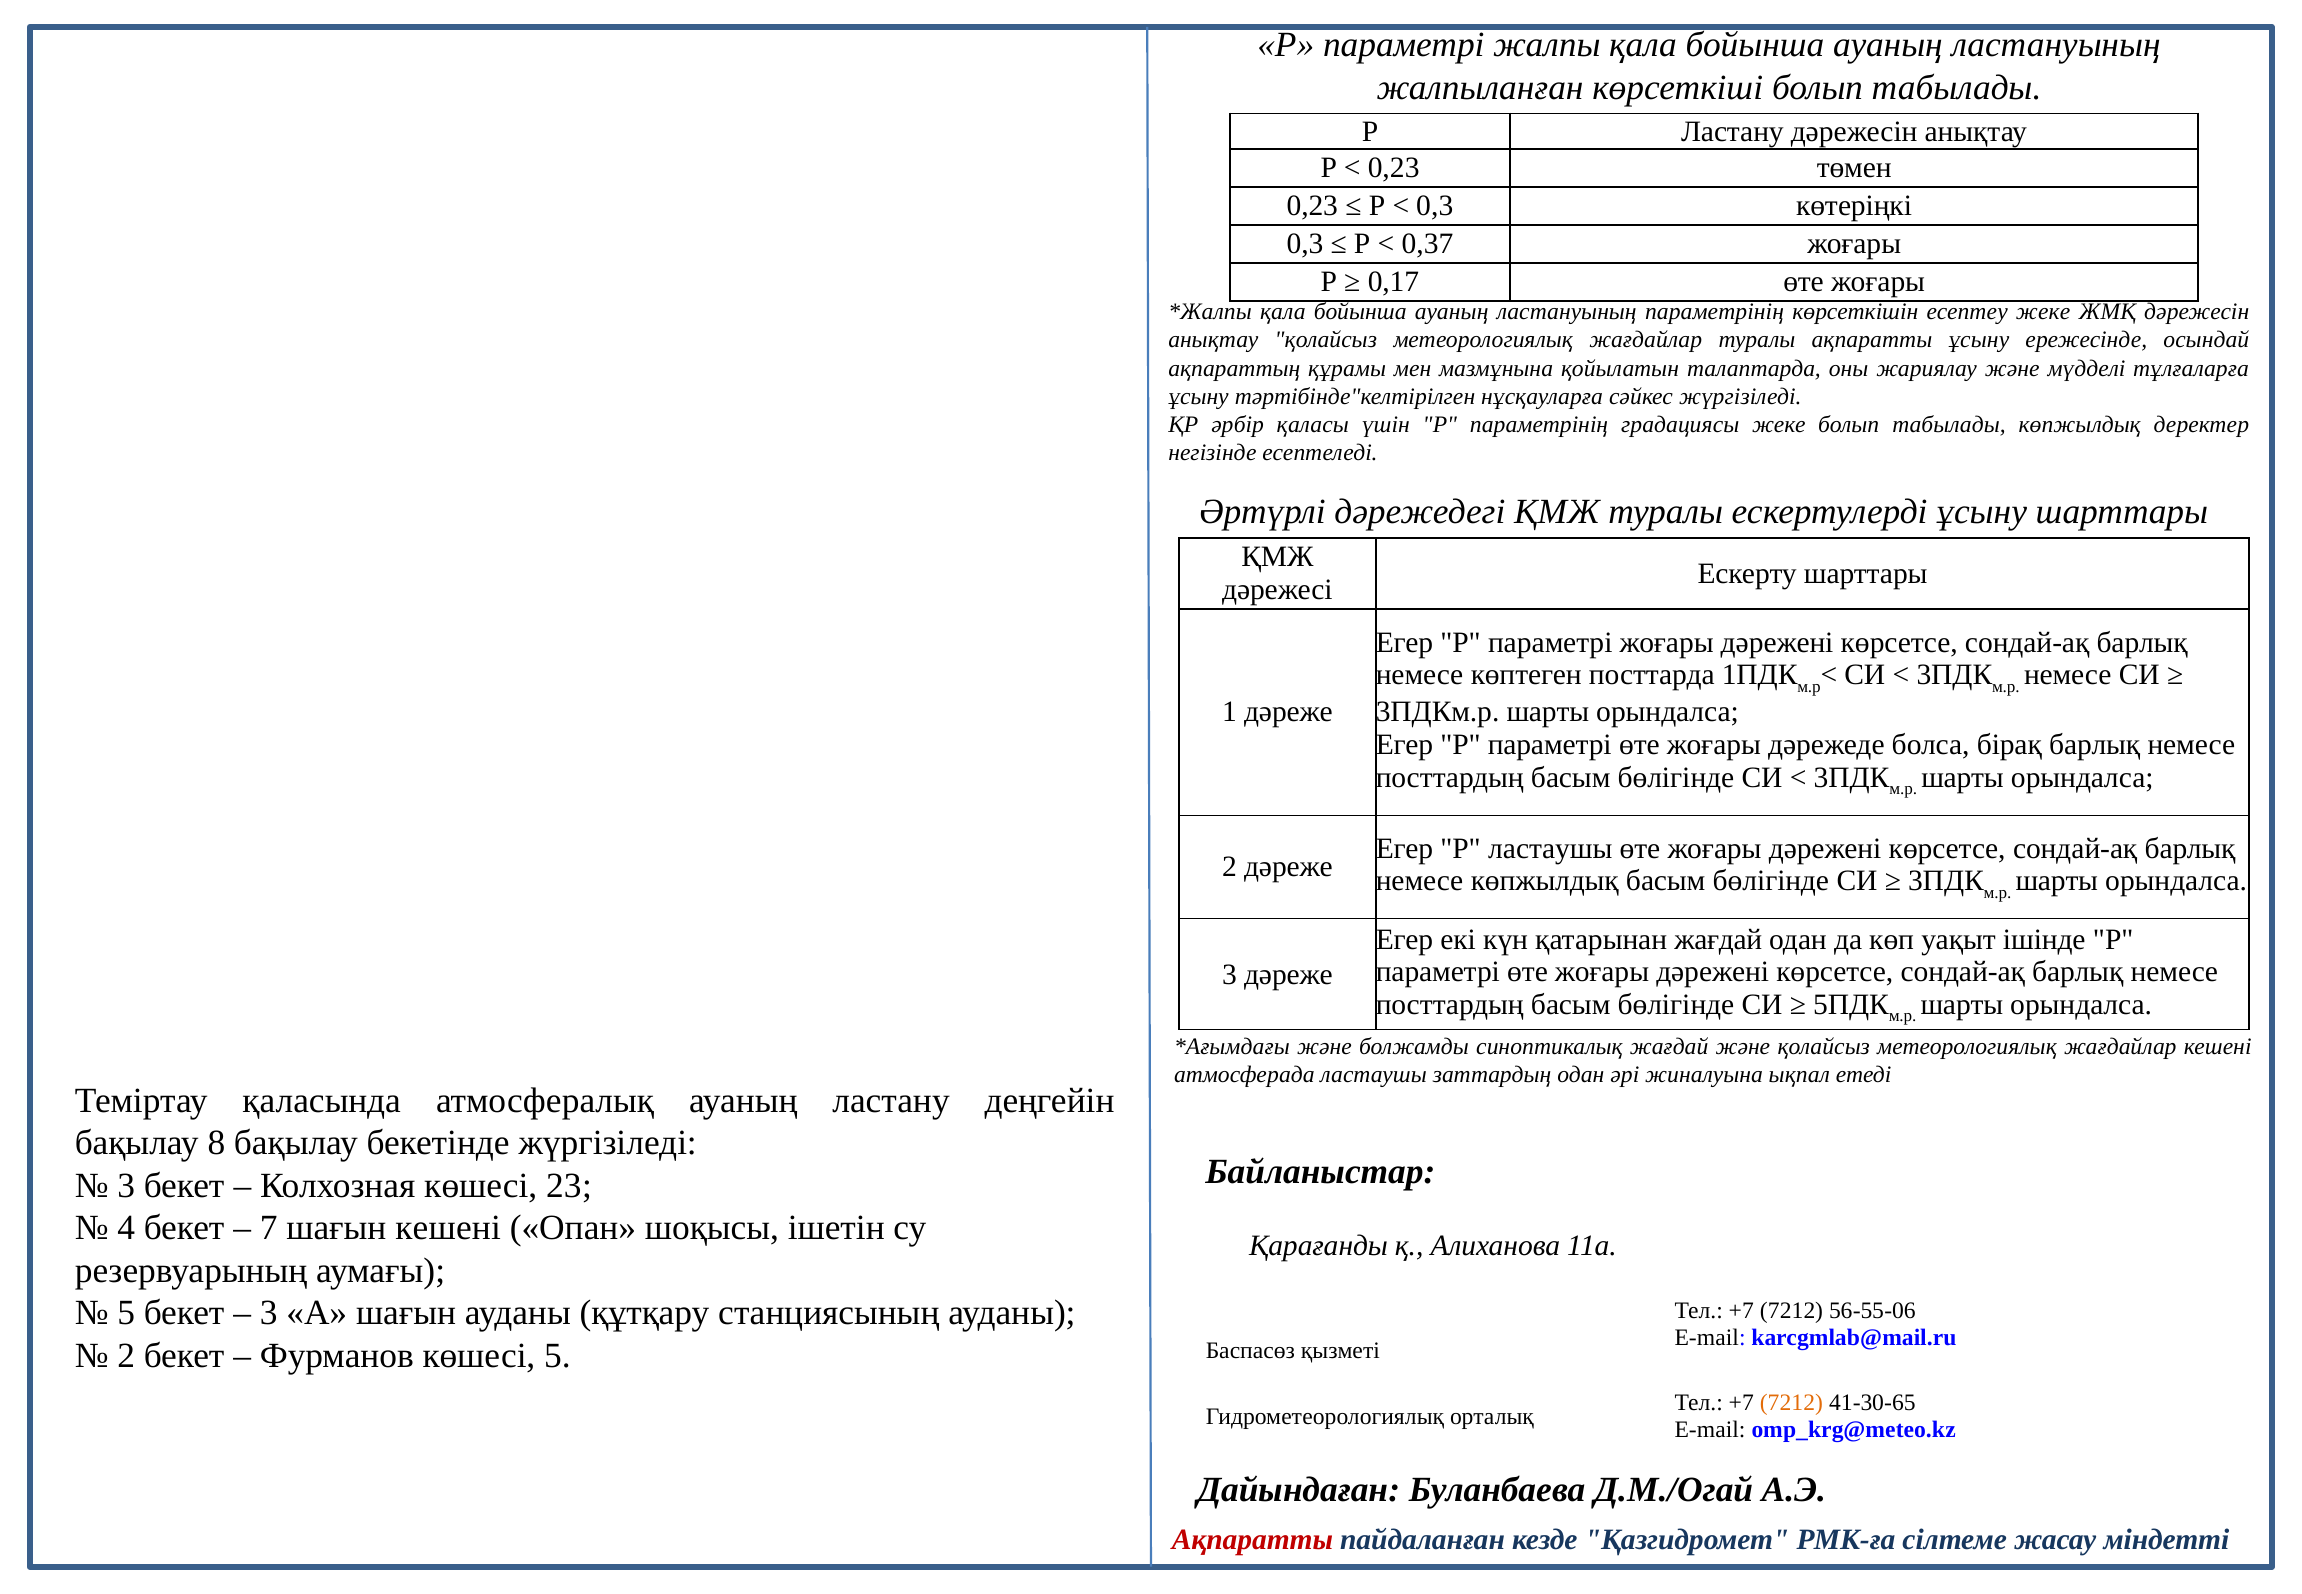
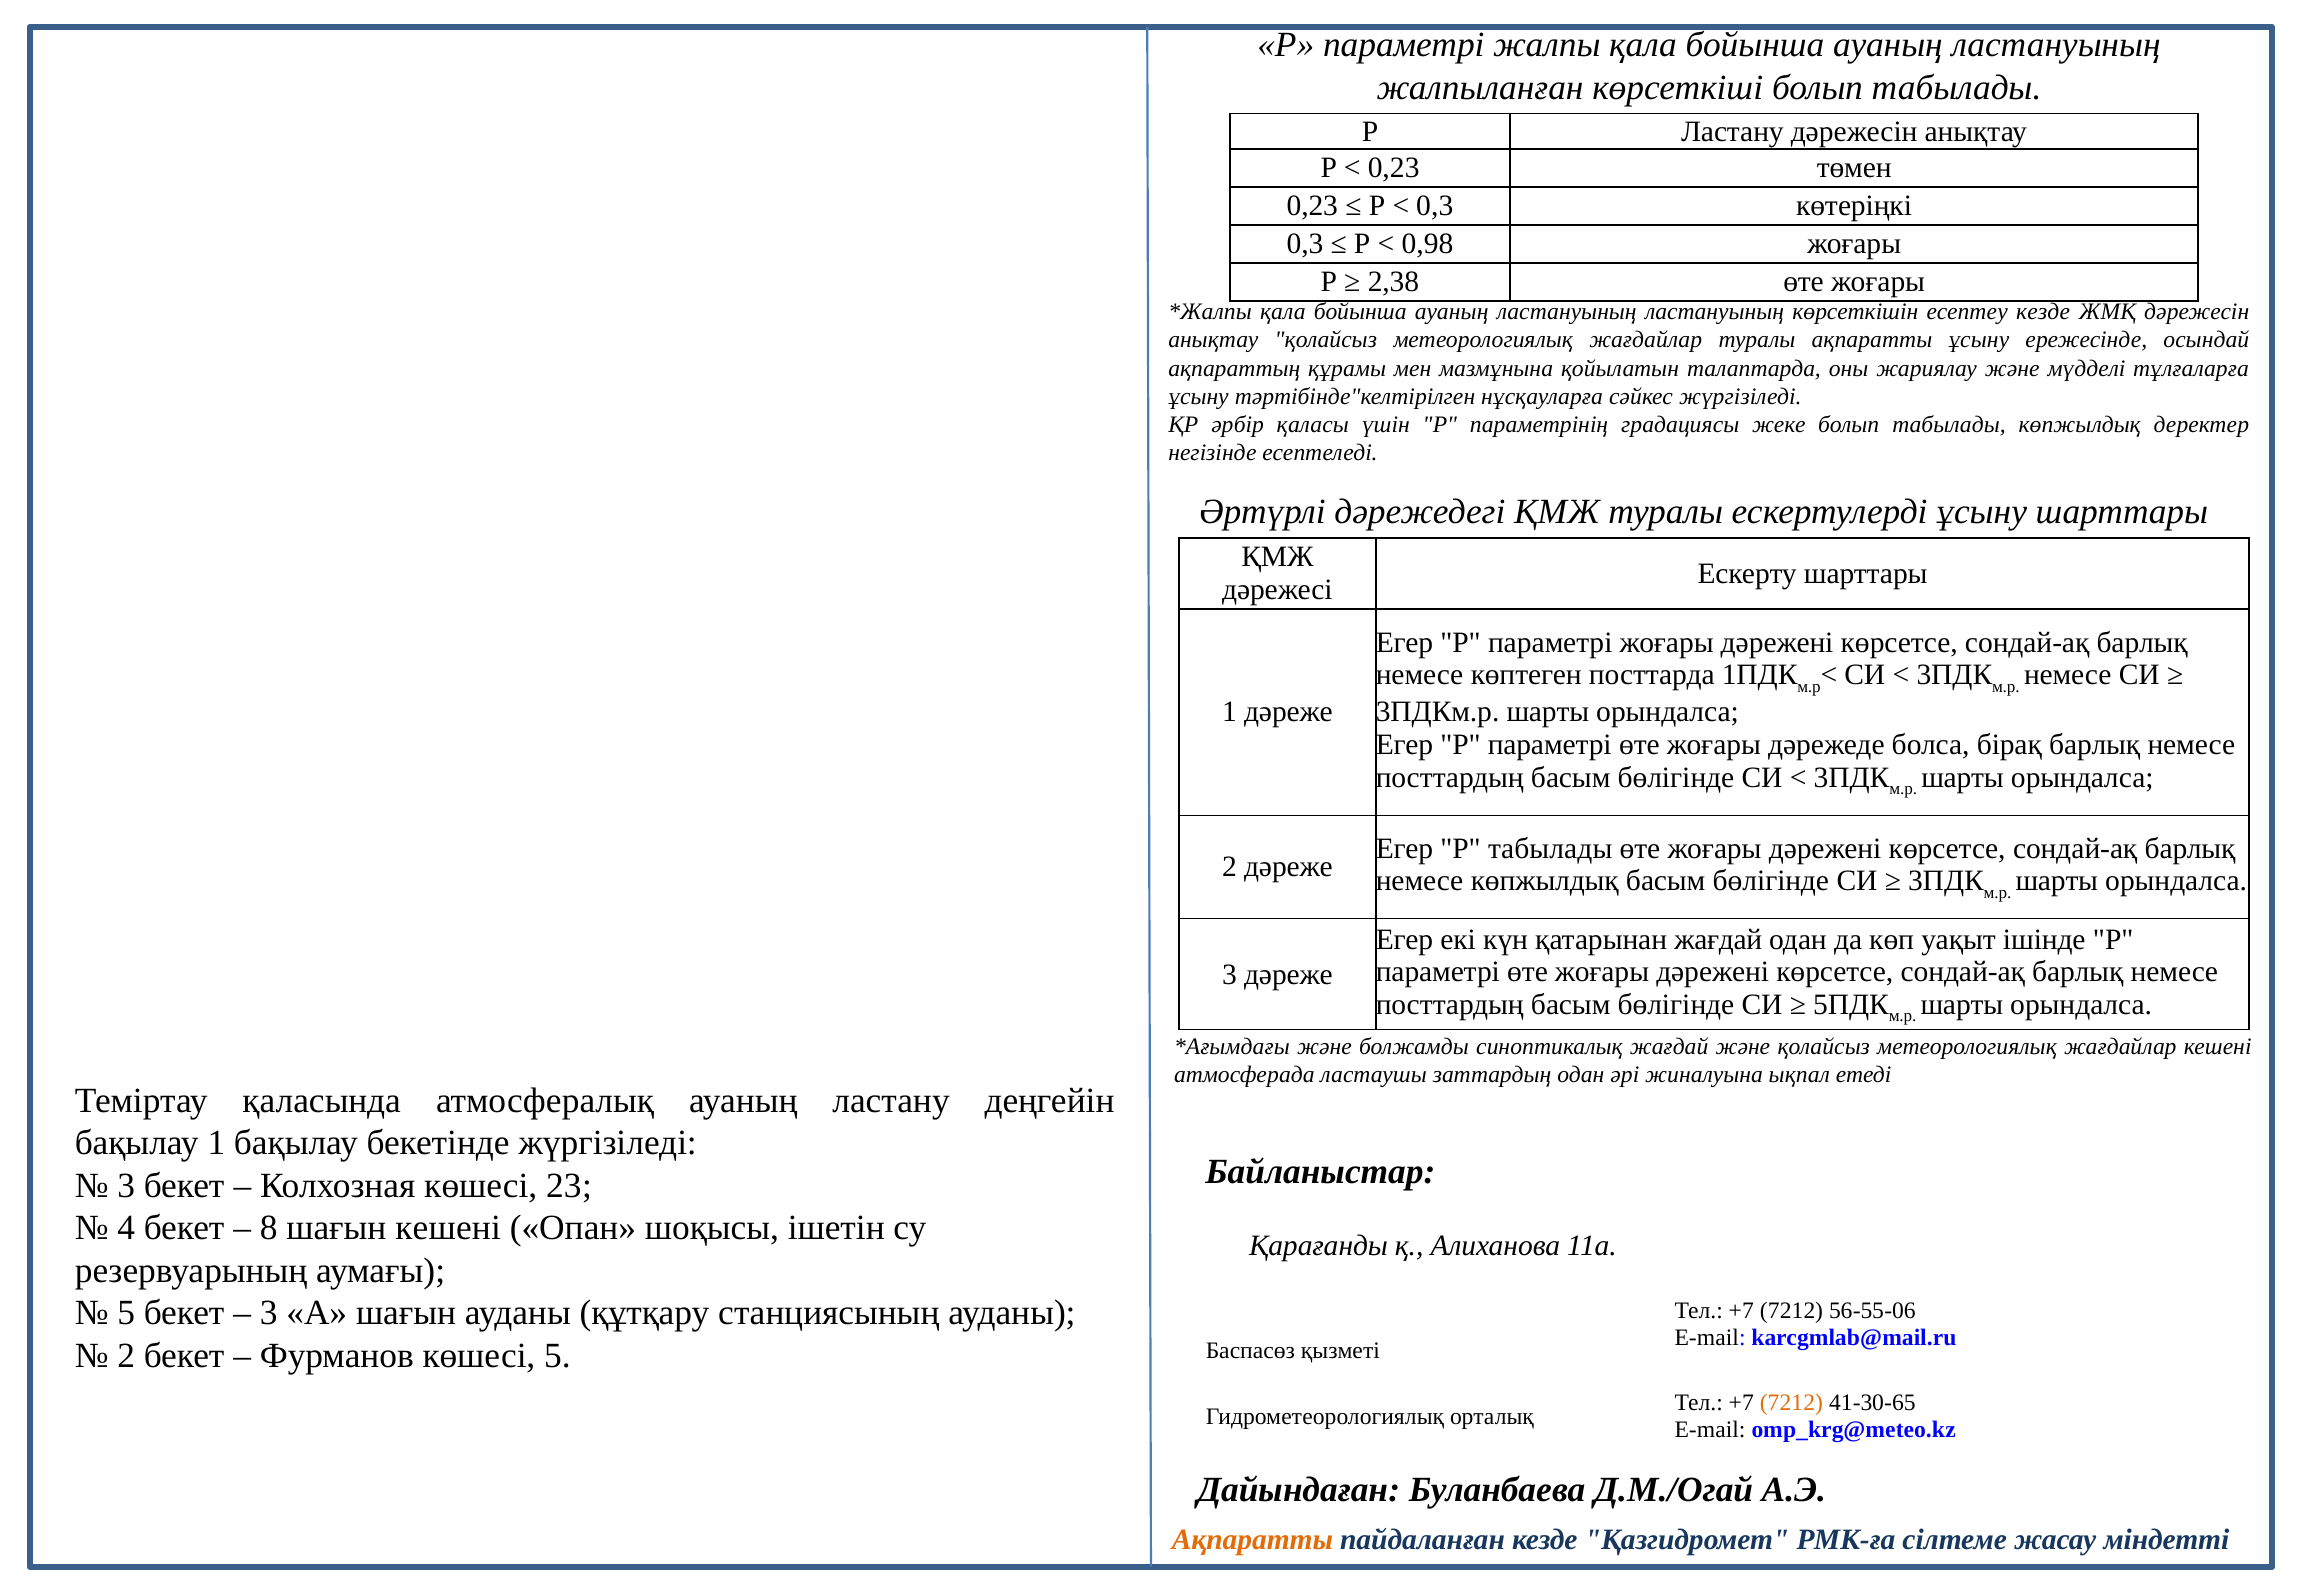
0,37: 0,37 -> 0,98
0,17: 0,17 -> 2,38
ластануының параметрінің: параметрінің -> ластануының
есептеу жеке: жеке -> кезде
Р ластаушы: ластаушы -> табылады
бақылау 8: 8 -> 1
7: 7 -> 8
Ақпаратты at (1252, 1539) colour: red -> orange
